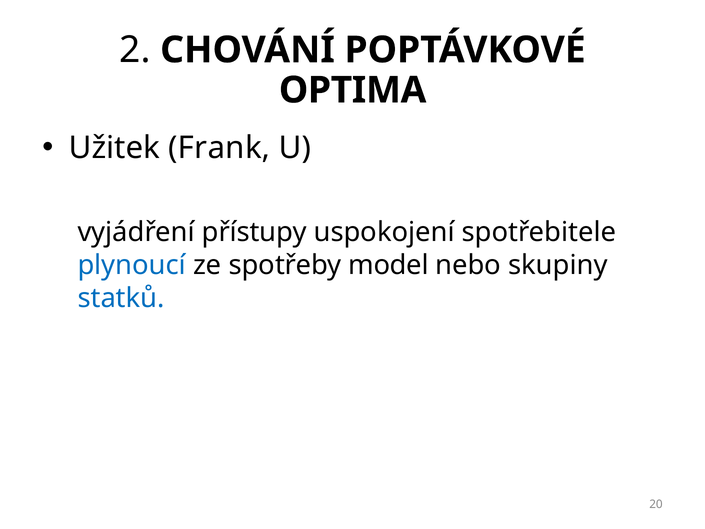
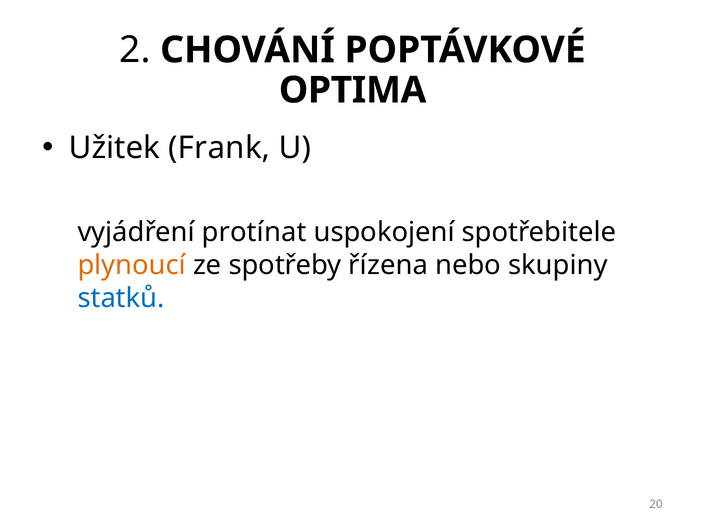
přístupy: přístupy -> protínat
plynoucí colour: blue -> orange
model: model -> řízena
